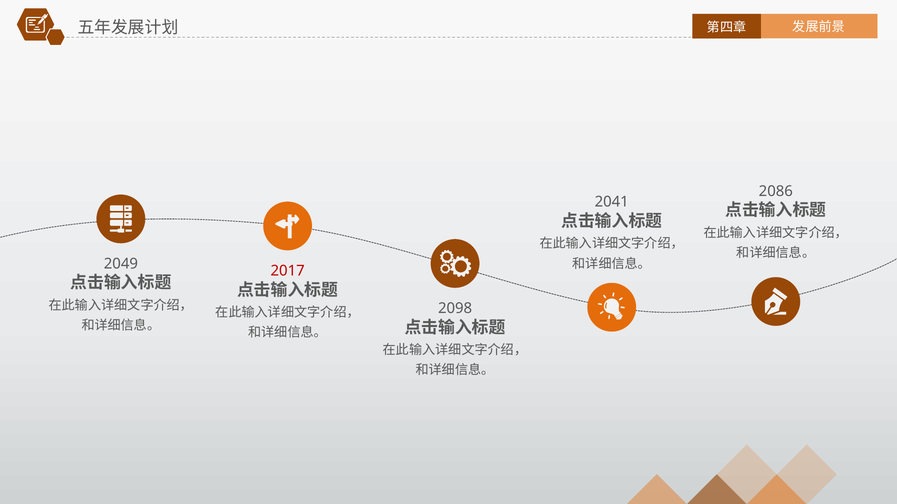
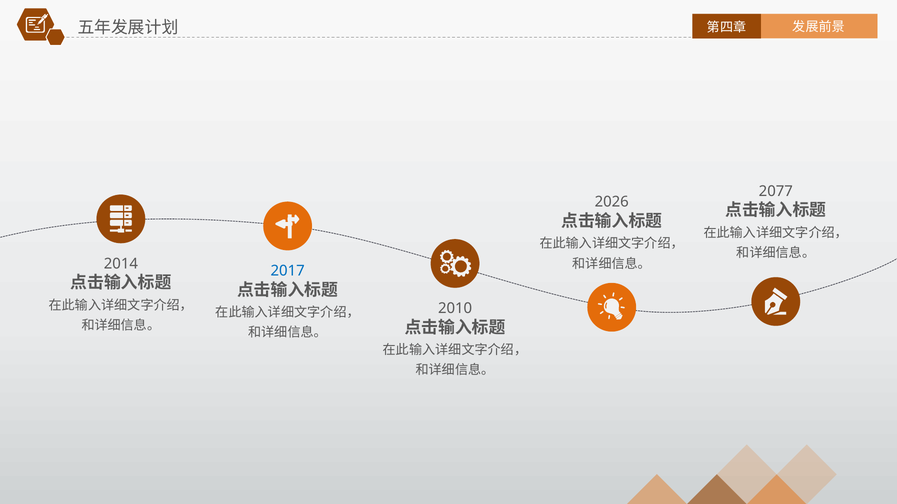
2086: 2086 -> 2077
2041: 2041 -> 2026
2049: 2049 -> 2014
2017 colour: red -> blue
2098: 2098 -> 2010
